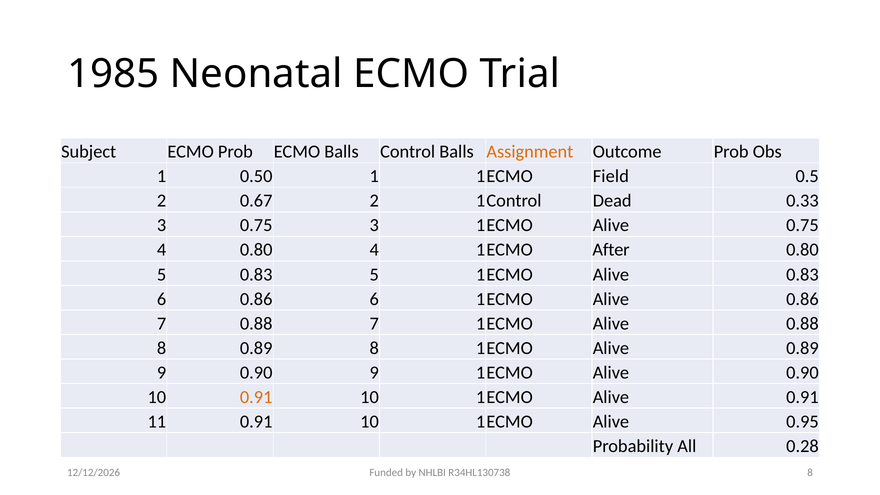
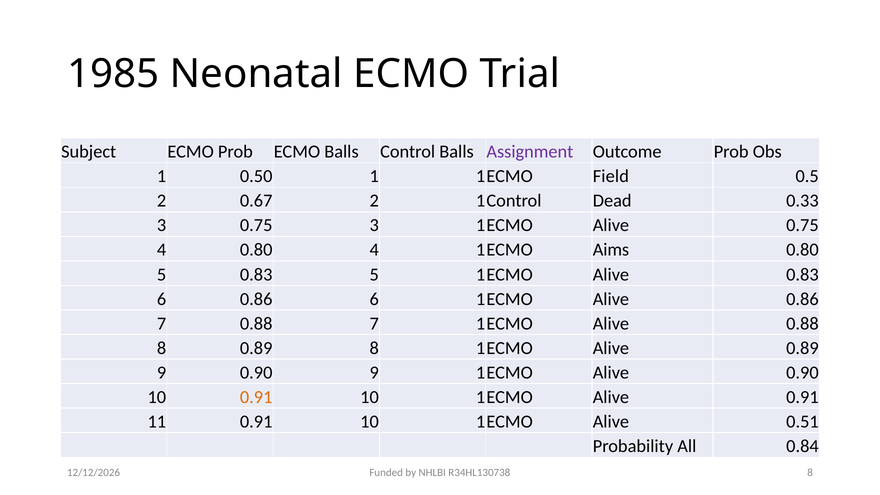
Assignment colour: orange -> purple
After: After -> Aims
0.95: 0.95 -> 0.51
0.28: 0.28 -> 0.84
